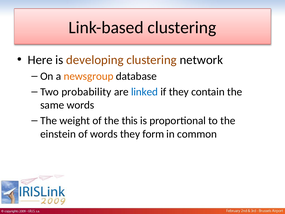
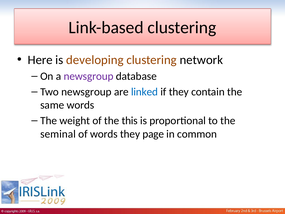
newsgroup at (89, 76) colour: orange -> purple
Two probability: probability -> newsgroup
einstein: einstein -> seminal
form: form -> page
